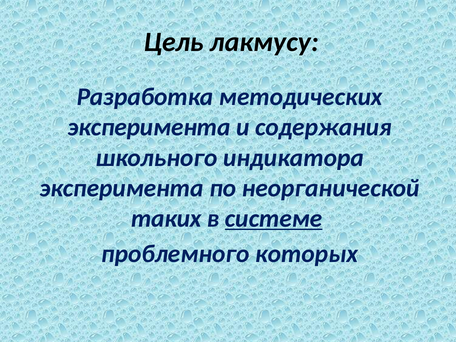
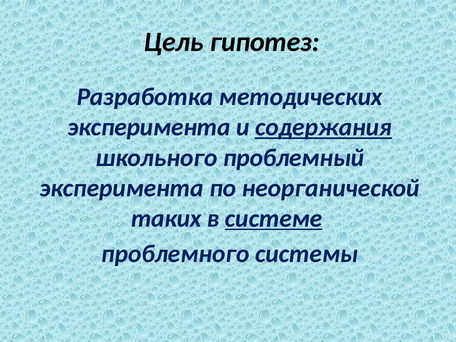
лакмусу: лакмусу -> гипотез
содержания underline: none -> present
индикатора: индикатора -> проблемный
которых: которых -> системы
